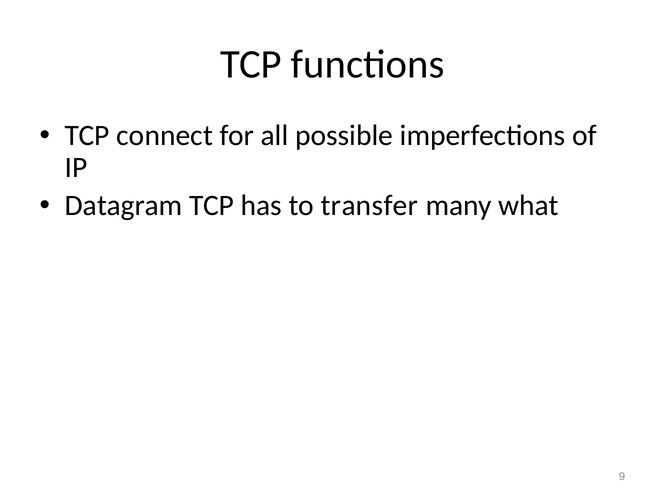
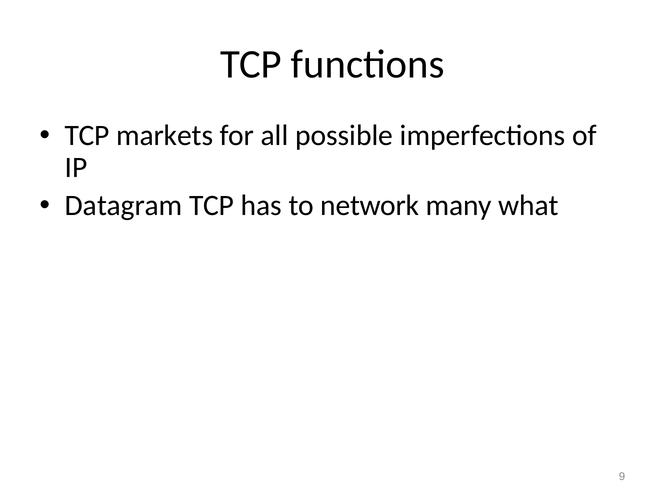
connect: connect -> markets
transfer: transfer -> network
